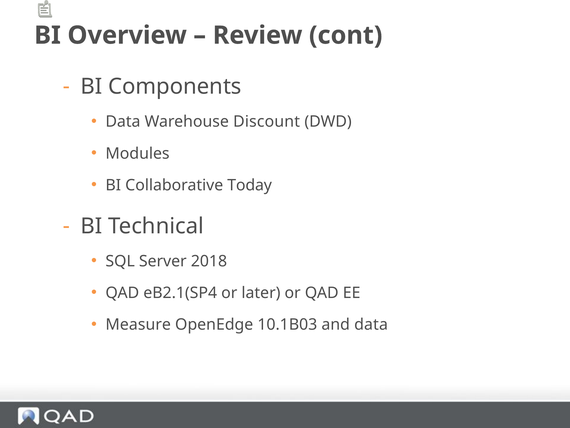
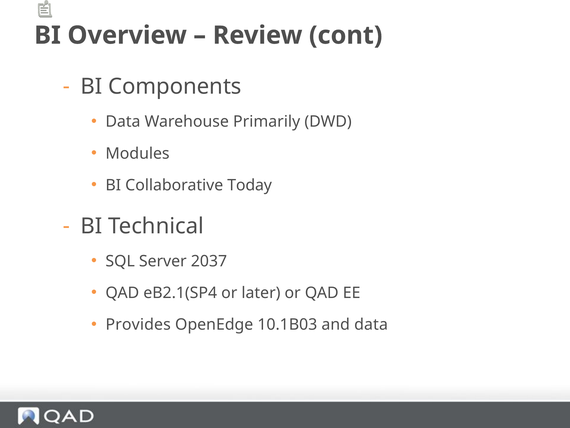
Discount: Discount -> Primarily
2018: 2018 -> 2037
Measure: Measure -> Provides
